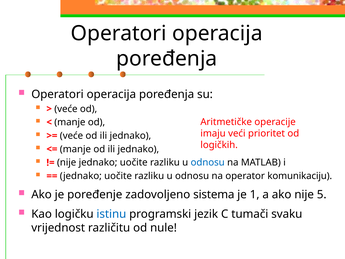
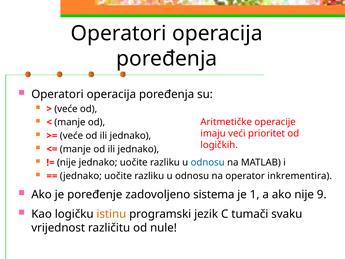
komunikaciju: komunikaciju -> inkrementira
5: 5 -> 9
istinu colour: blue -> orange
